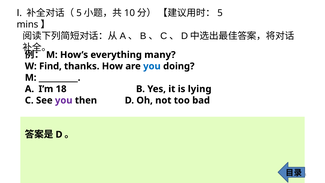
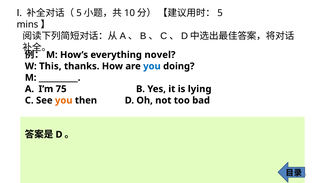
many: many -> novel
Find: Find -> This
18: 18 -> 75
you at (64, 100) colour: purple -> orange
